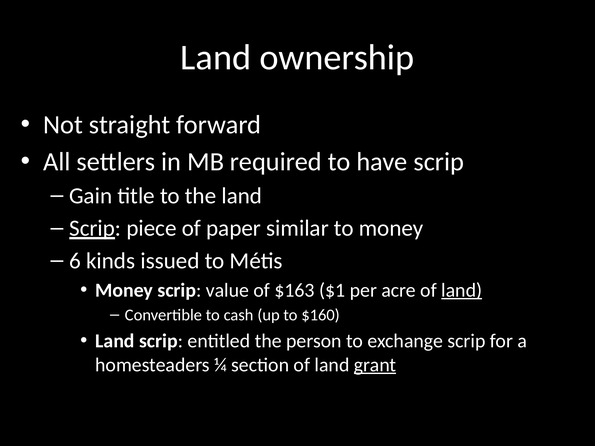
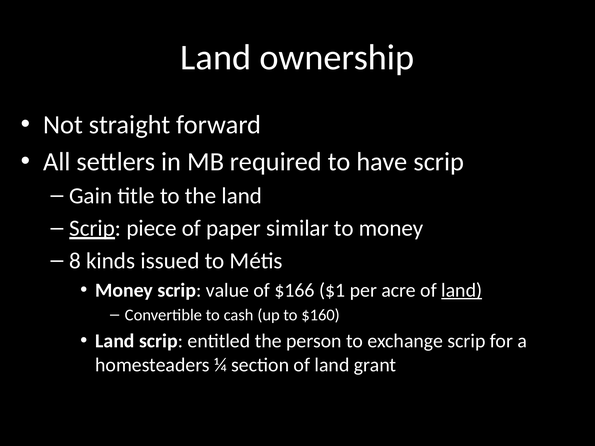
6: 6 -> 8
$163: $163 -> $166
grant underline: present -> none
